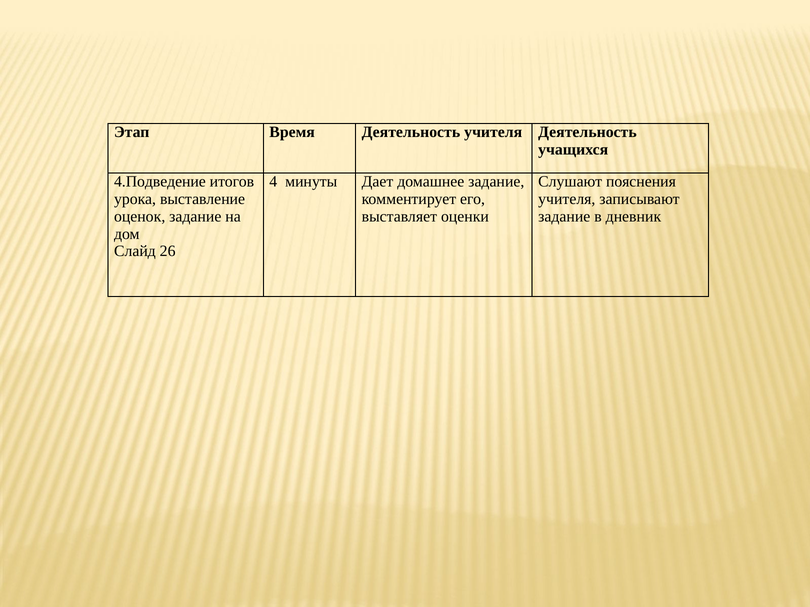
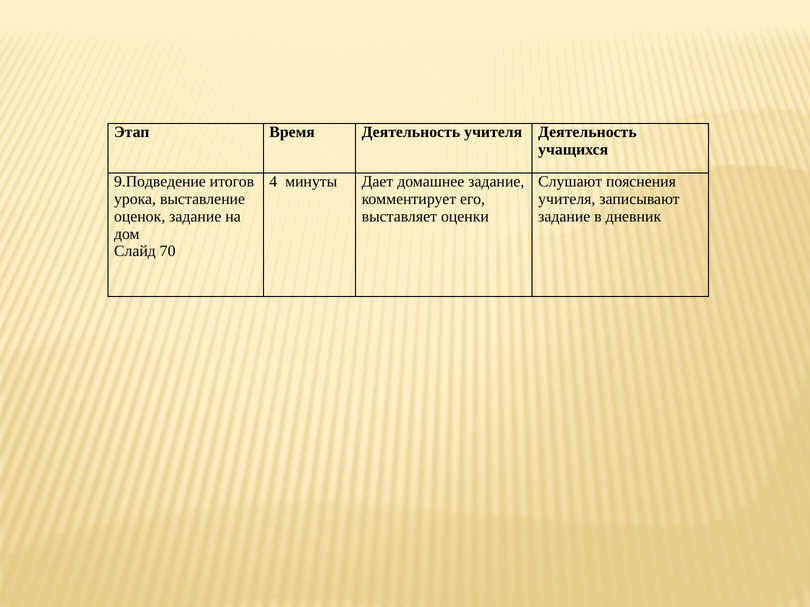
4.Подведение: 4.Подведение -> 9.Подведение
26: 26 -> 70
